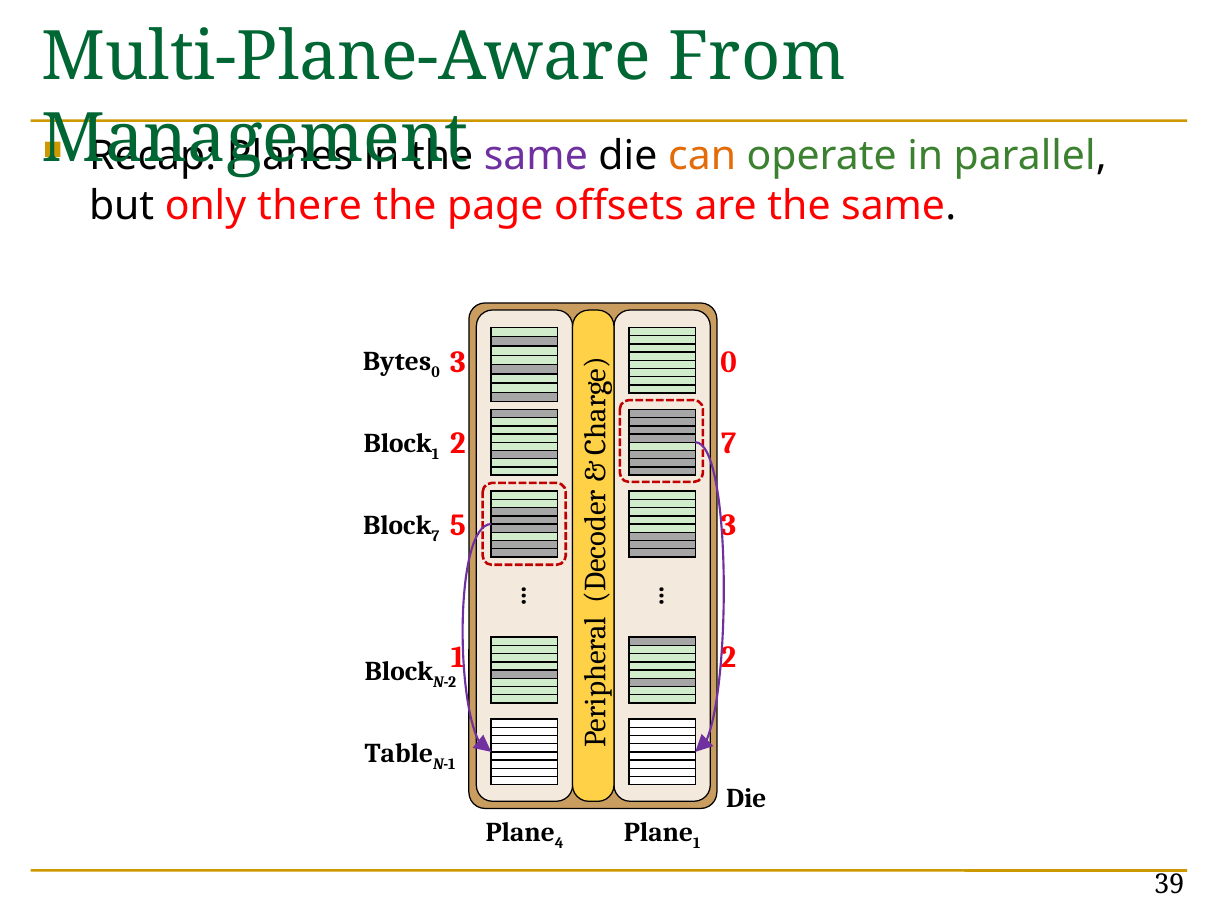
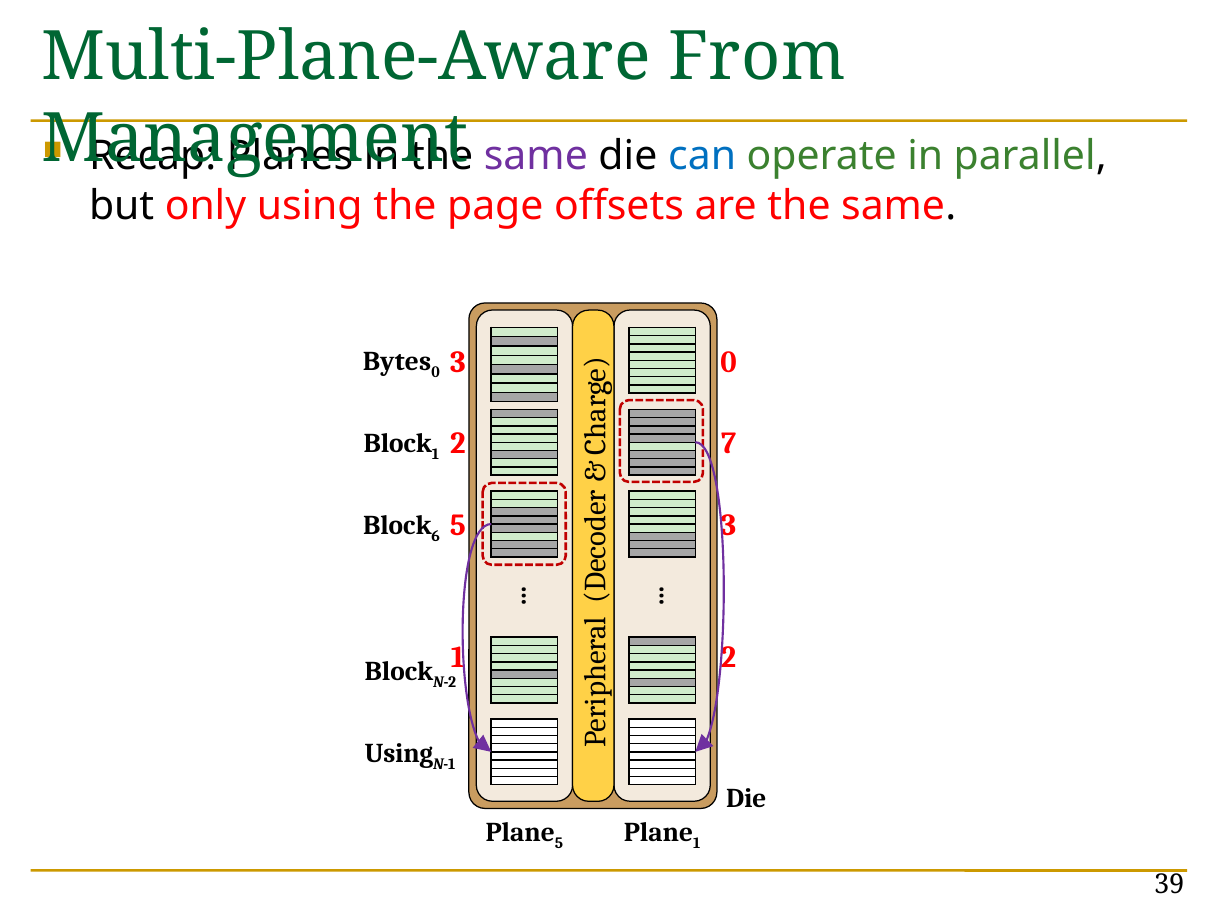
can colour: orange -> blue
only there: there -> using
Block 7: 7 -> 6
Table at (399, 753): Table -> Using
4 at (559, 843): 4 -> 5
